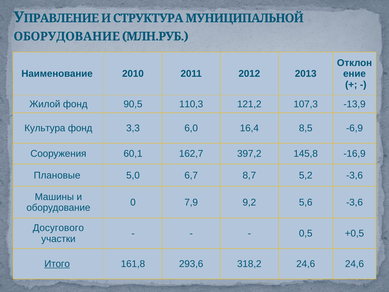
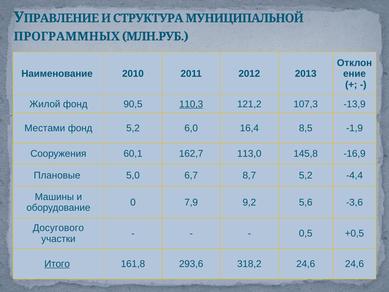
ОБОРУДОВАНИЕ at (67, 36): ОБОРУДОВАНИЕ -> ПРОГРАММНЫХ
110,3 underline: none -> present
Культура: Культура -> Местами
фонд 3,3: 3,3 -> 5,2
-6,9: -6,9 -> -1,9
397,2: 397,2 -> 113,0
5,2 -3,6: -3,6 -> -4,4
